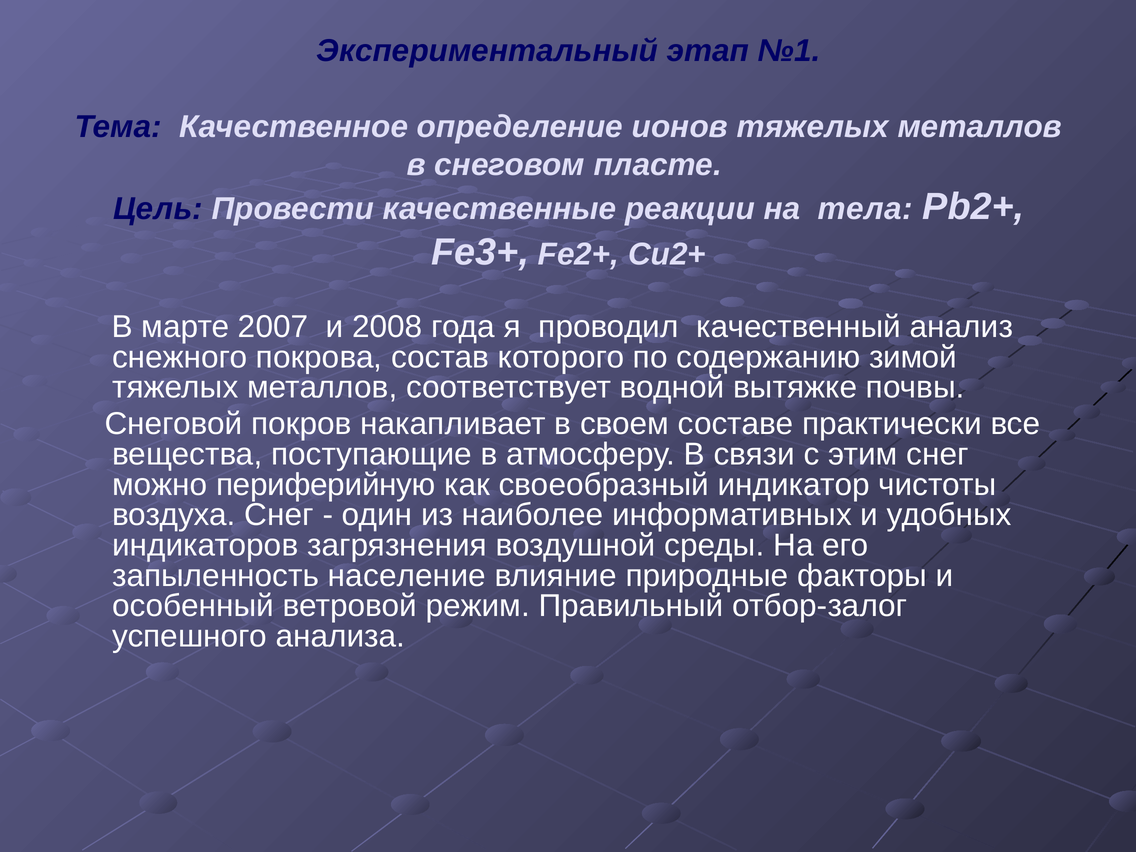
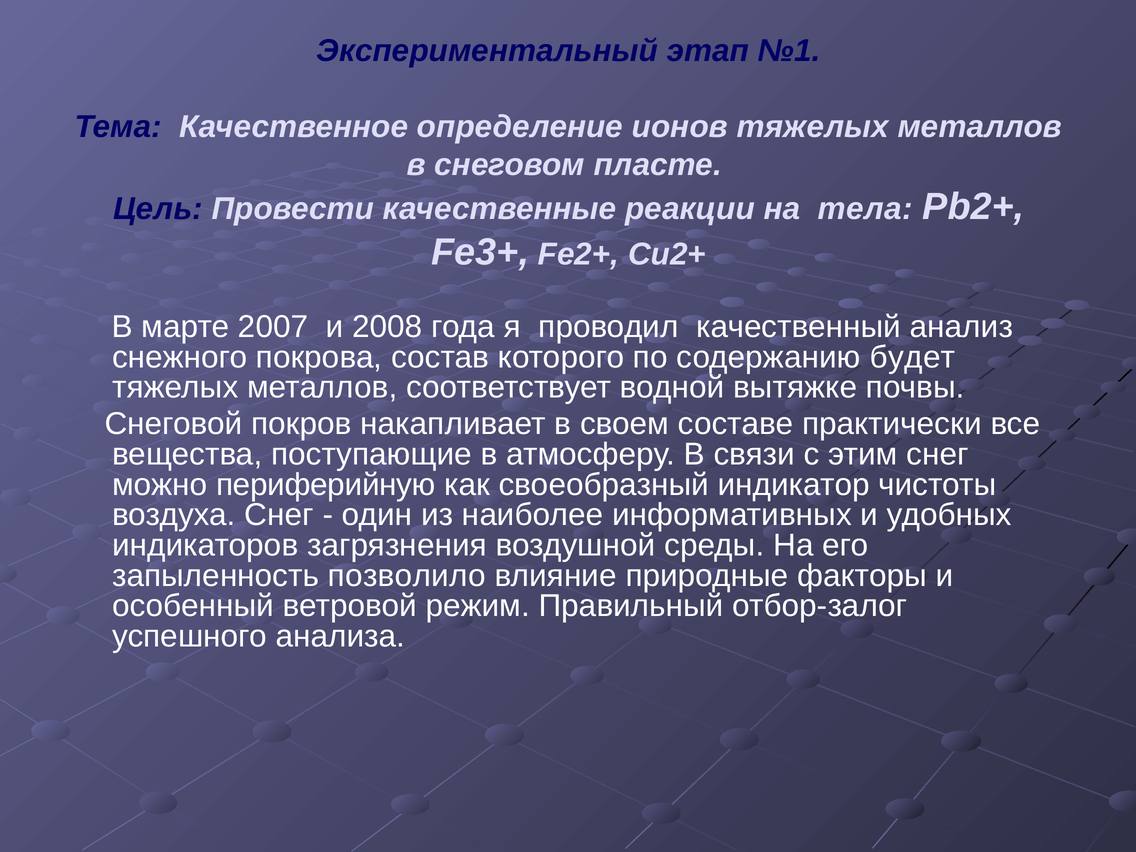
зимой: зимой -> будет
население: население -> позволило
